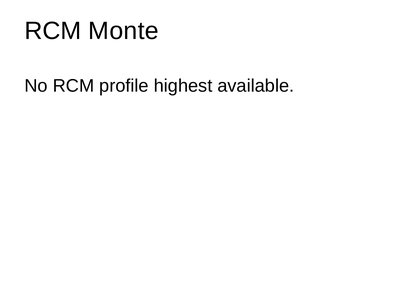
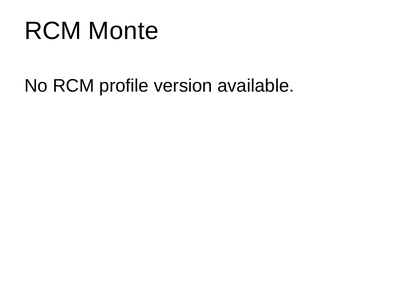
highest: highest -> version
